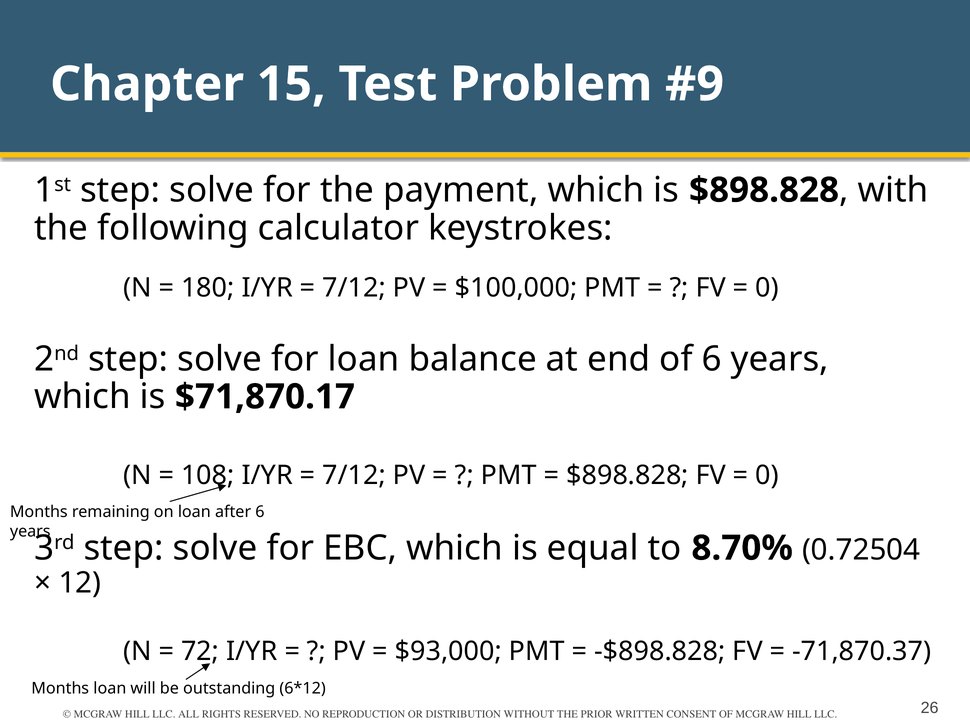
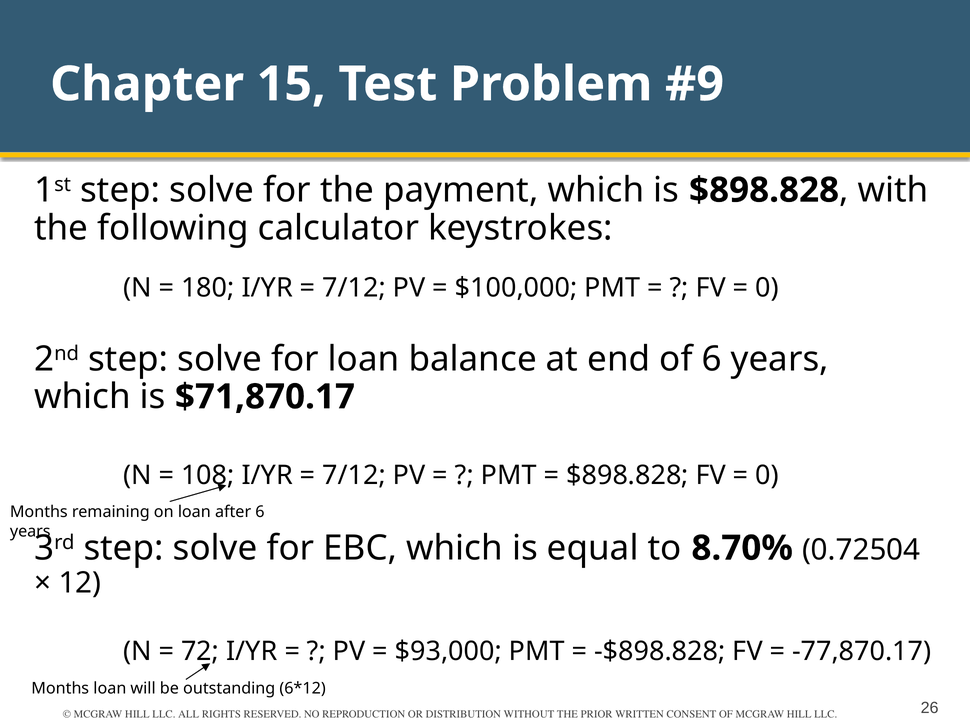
-71,870.37: -71,870.37 -> -77,870.17
